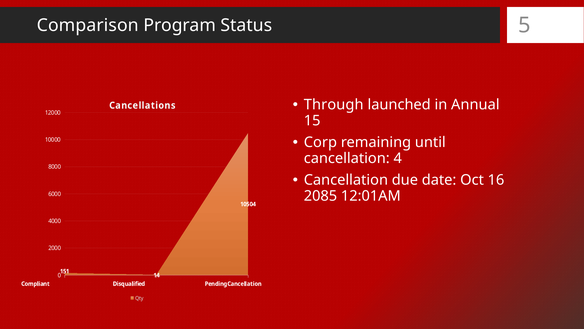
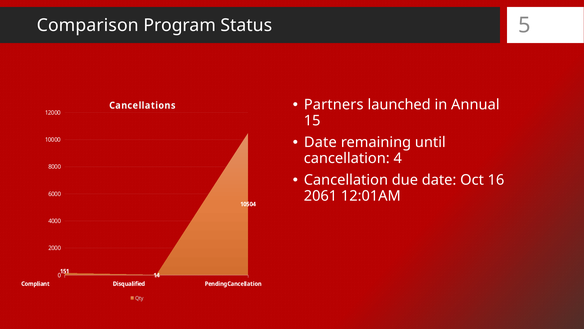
Through: Through -> Partners
Corp at (320, 142): Corp -> Date
2085: 2085 -> 2061
